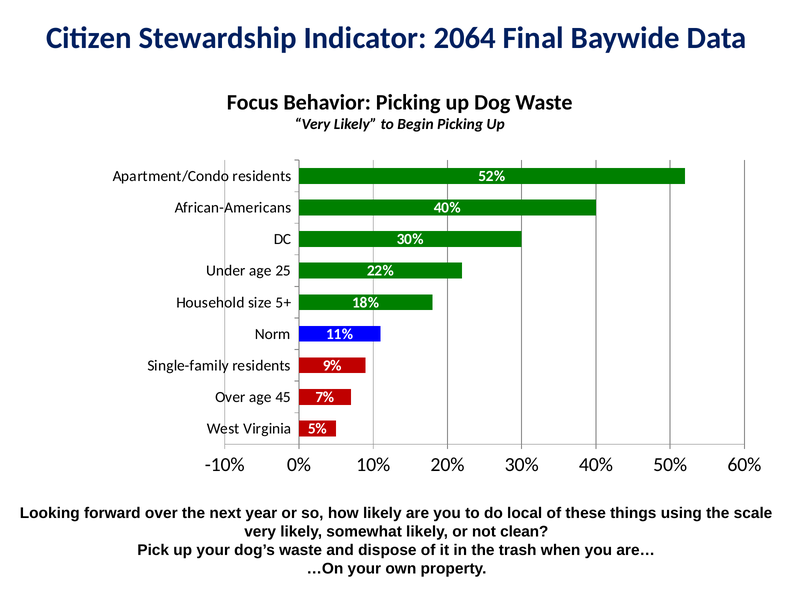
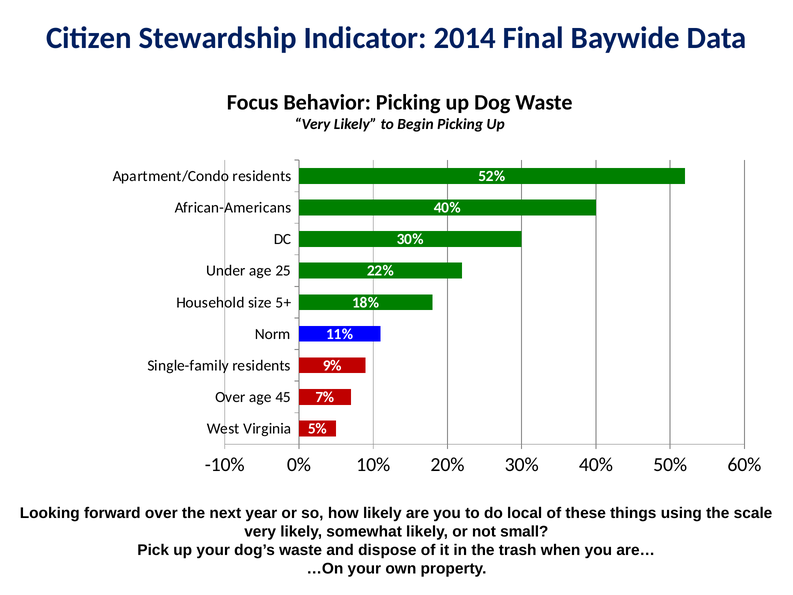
2064: 2064 -> 2014
clean: clean -> small
